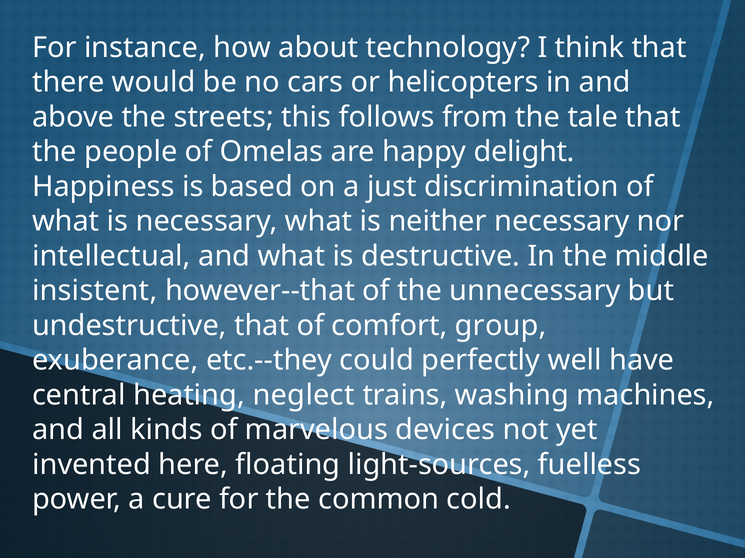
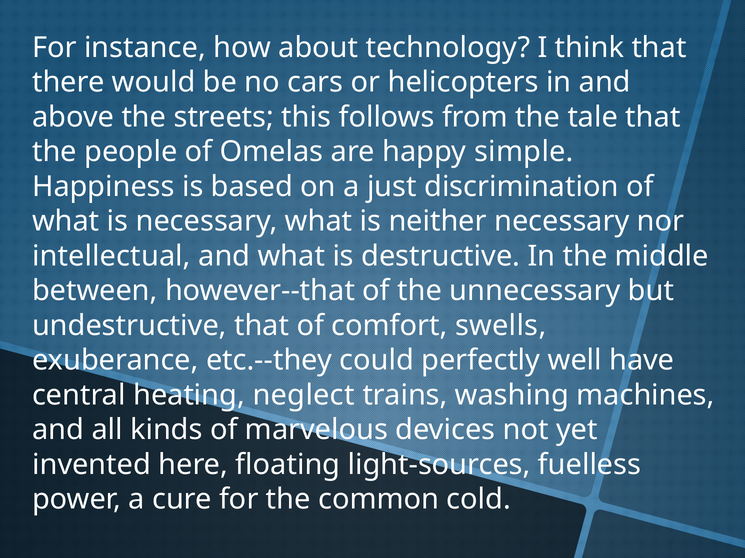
delight: delight -> simple
insistent: insistent -> between
group: group -> swells
